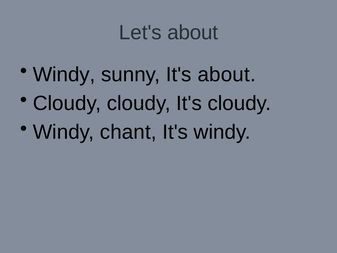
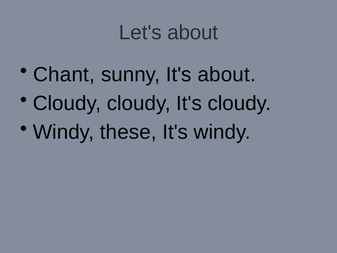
Windy at (64, 74): Windy -> Chant
chant: chant -> these
